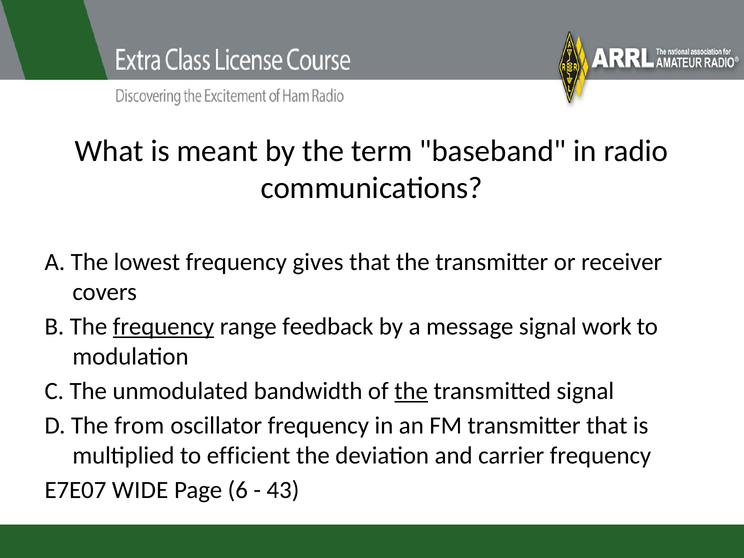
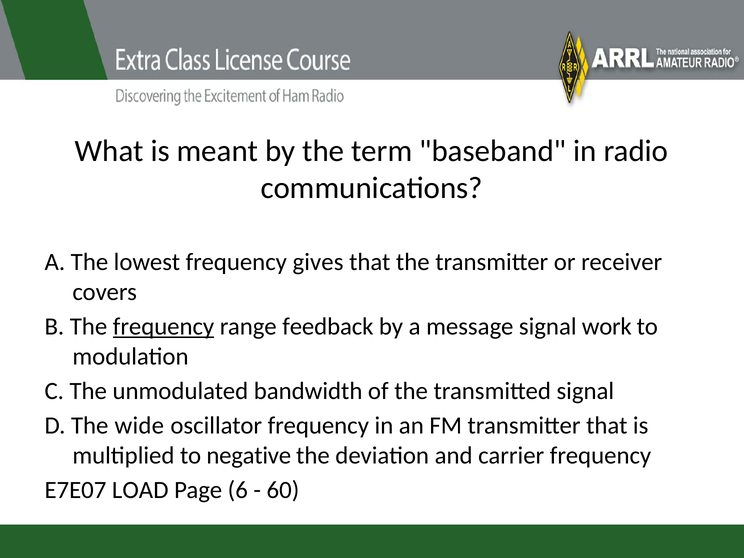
the at (411, 391) underline: present -> none
from: from -> wide
efficient: efficient -> negative
WIDE: WIDE -> LOAD
43: 43 -> 60
